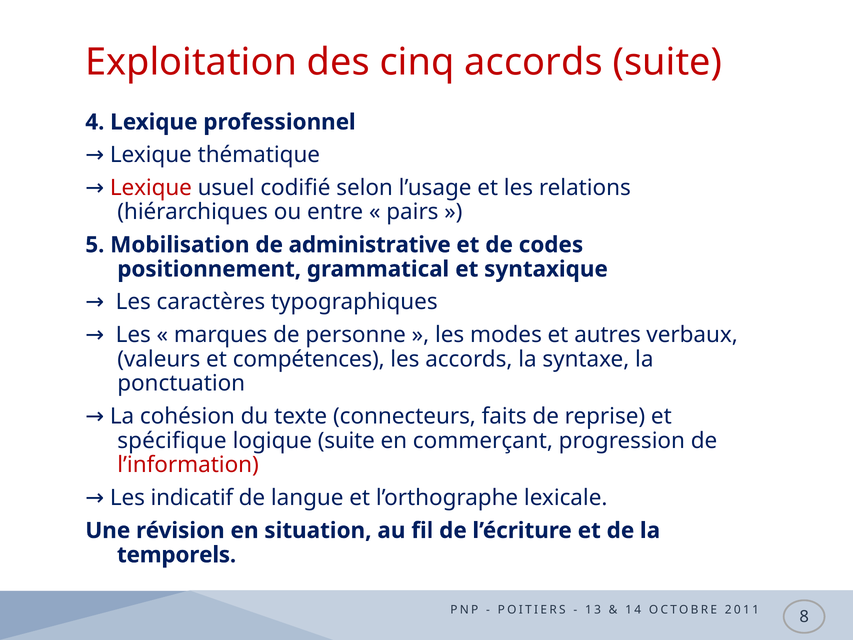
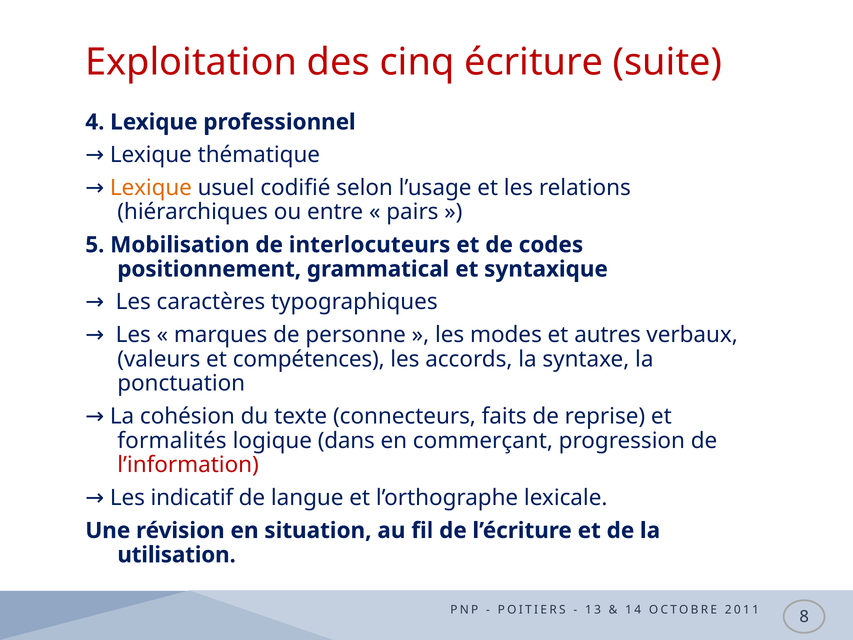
cinq accords: accords -> écriture
Lexique at (151, 188) colour: red -> orange
administrative: administrative -> interlocuteurs
spécifique: spécifique -> formalités
logique suite: suite -> dans
temporels: temporels -> utilisation
